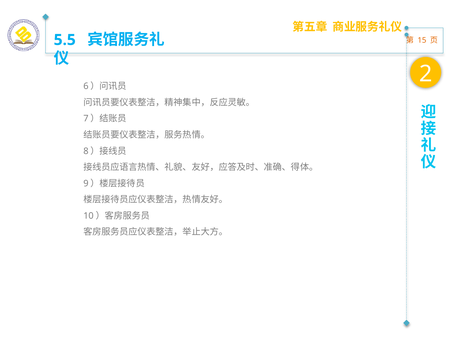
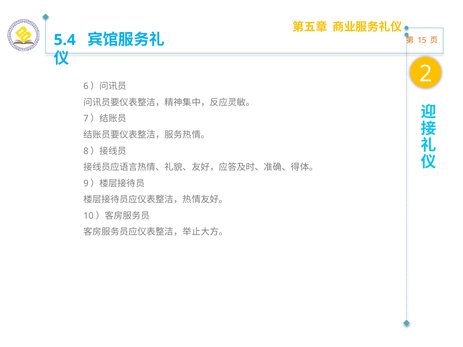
5.5: 5.5 -> 5.4
